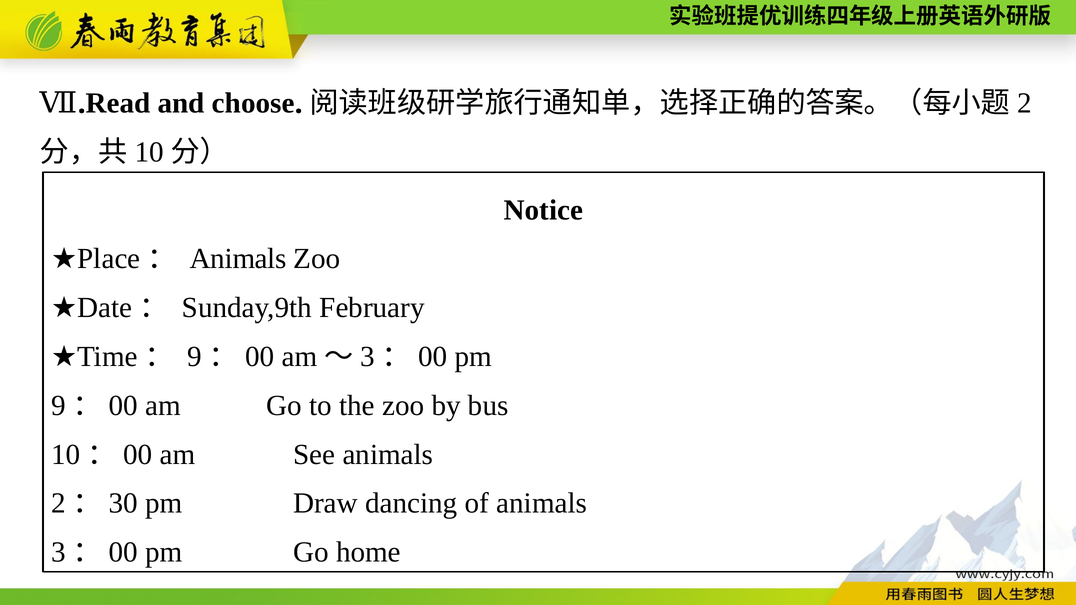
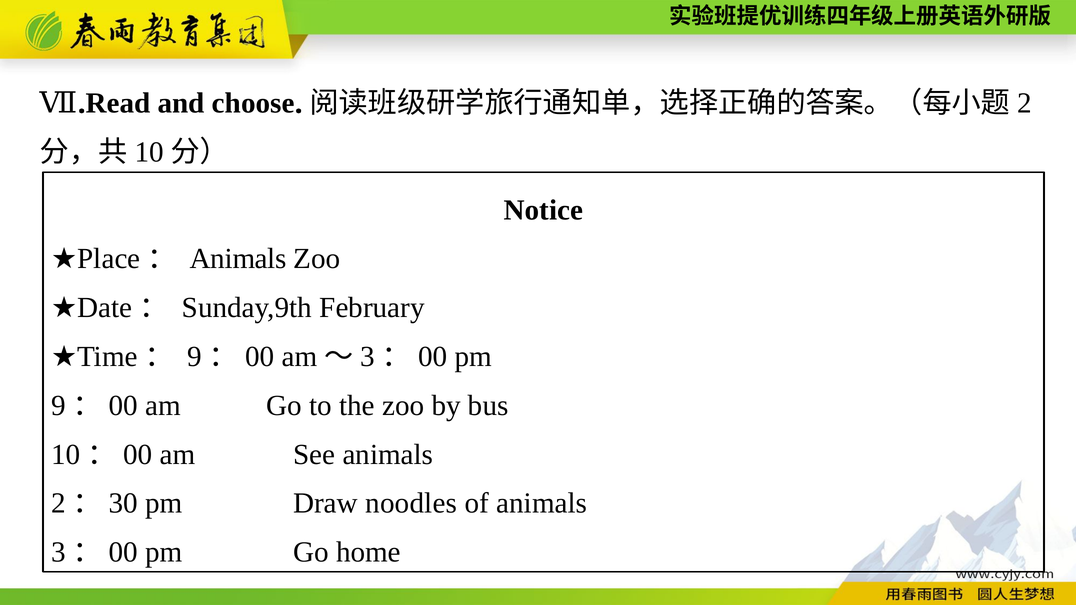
dancing: dancing -> noodles
